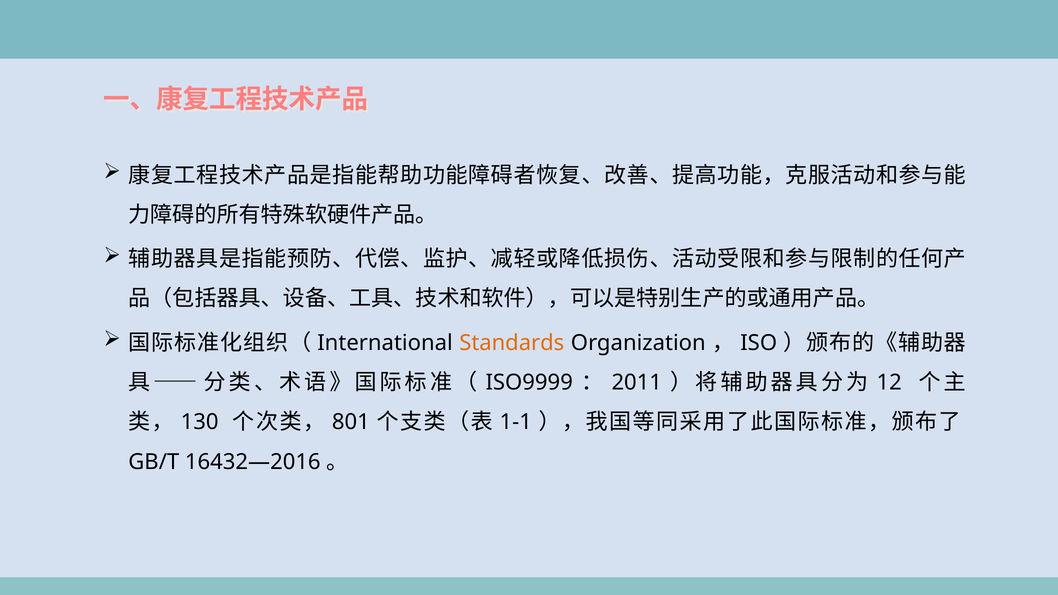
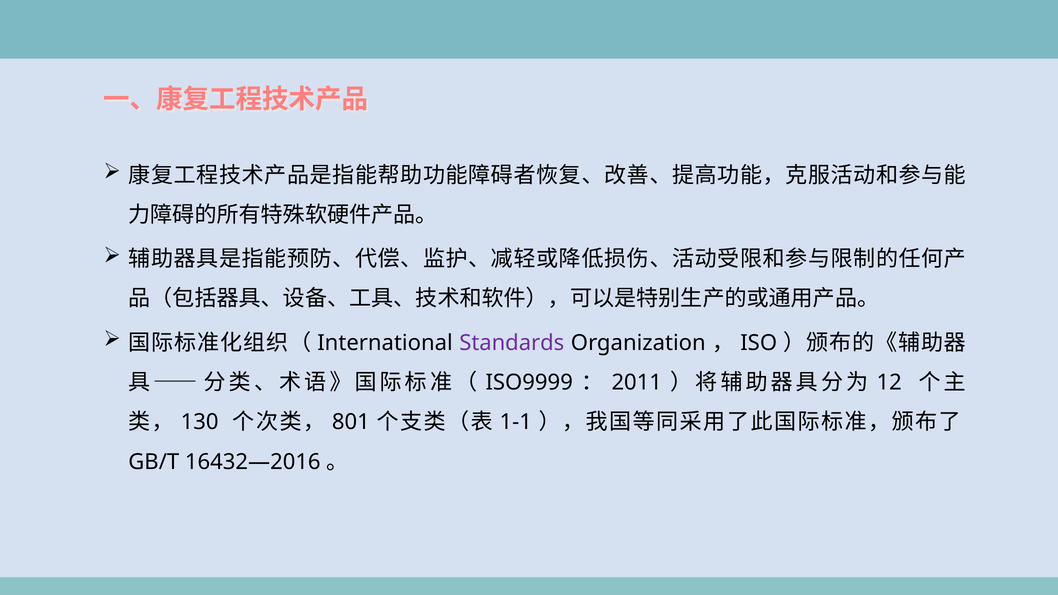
Standards colour: orange -> purple
